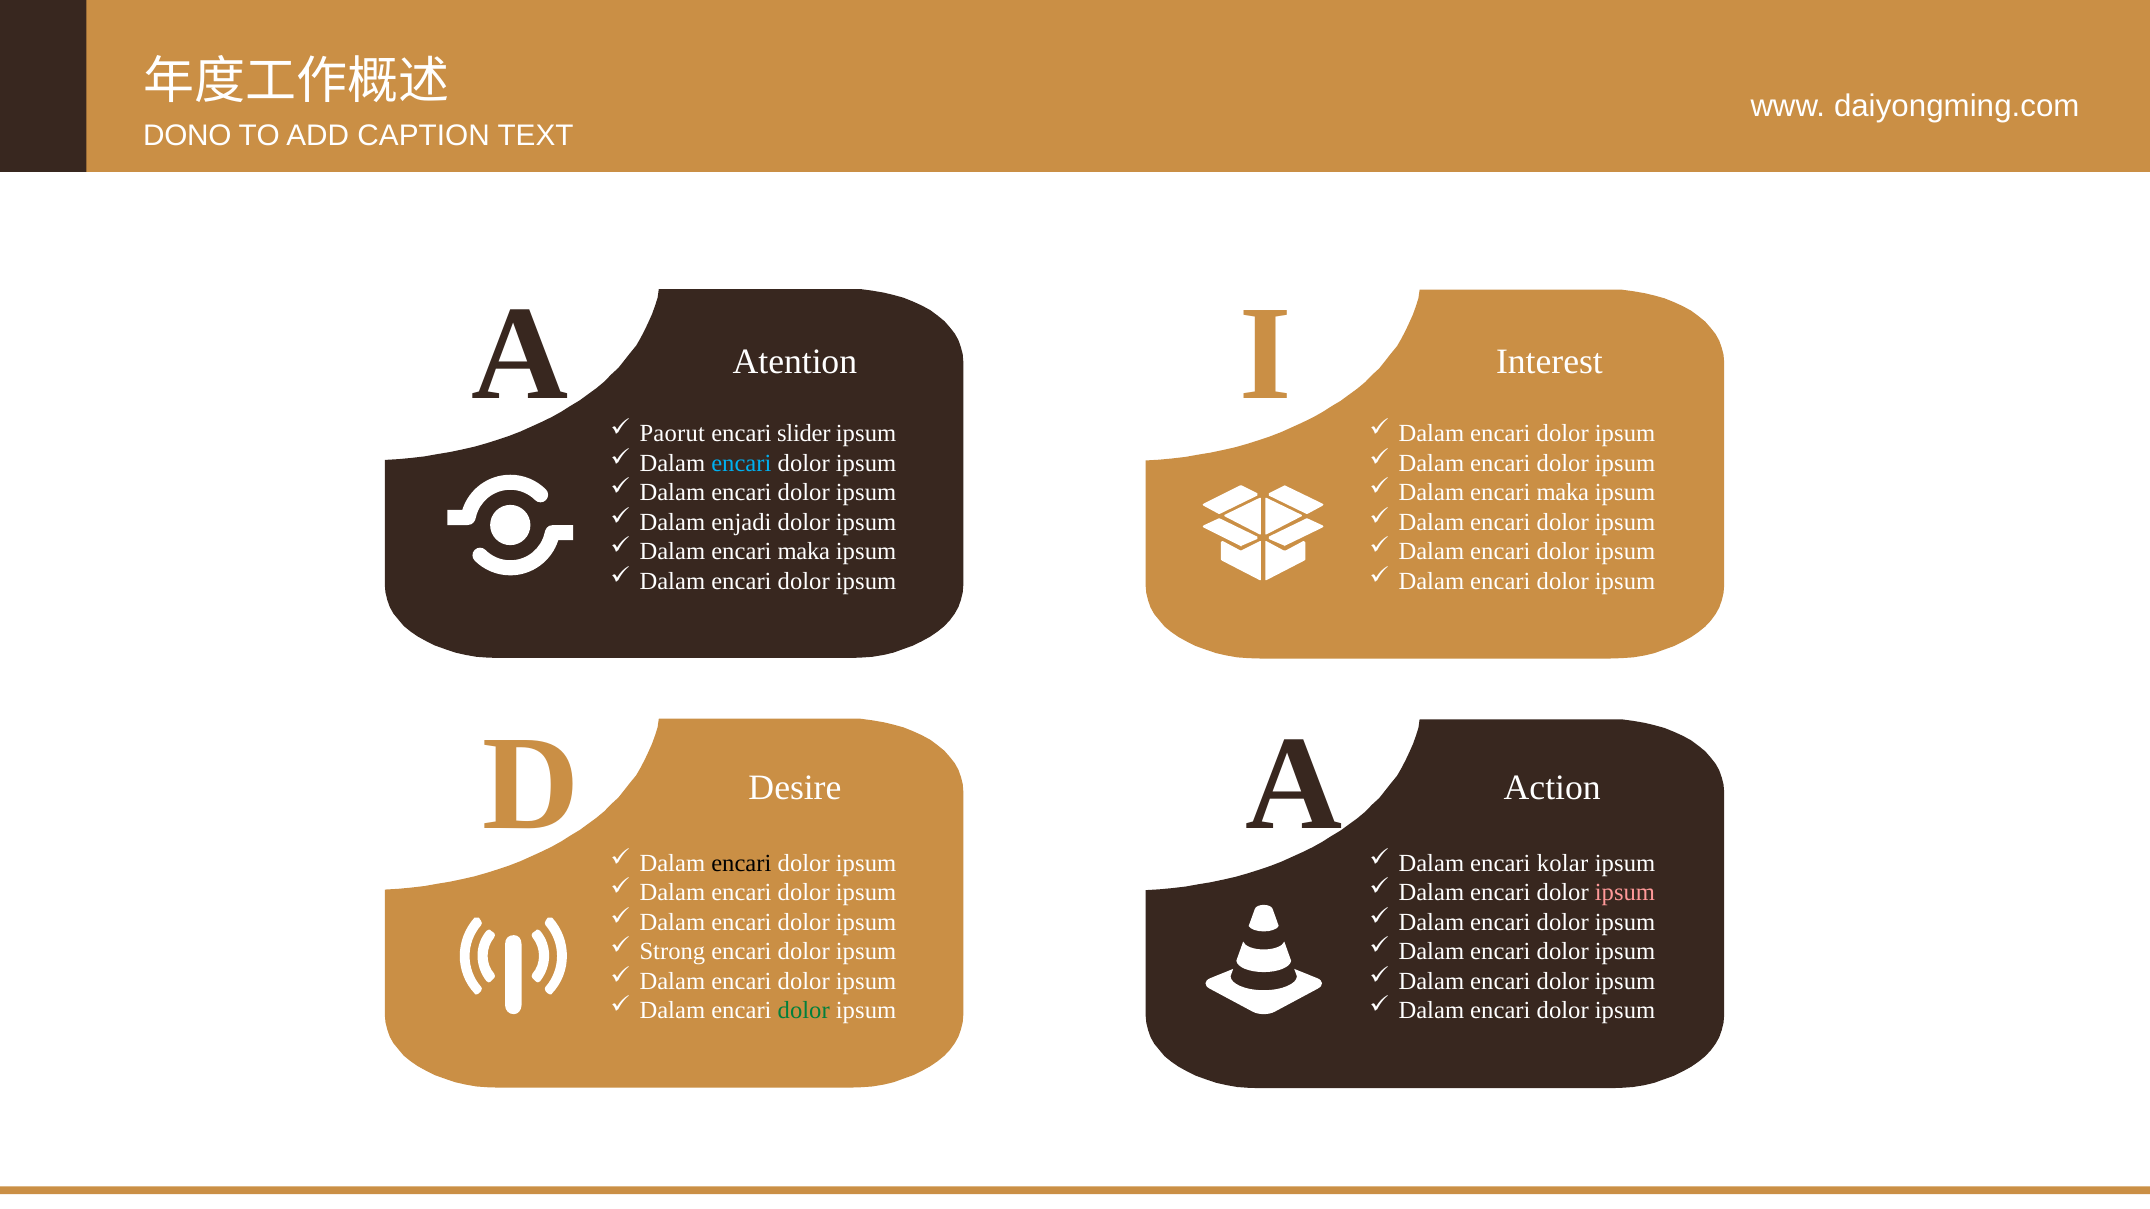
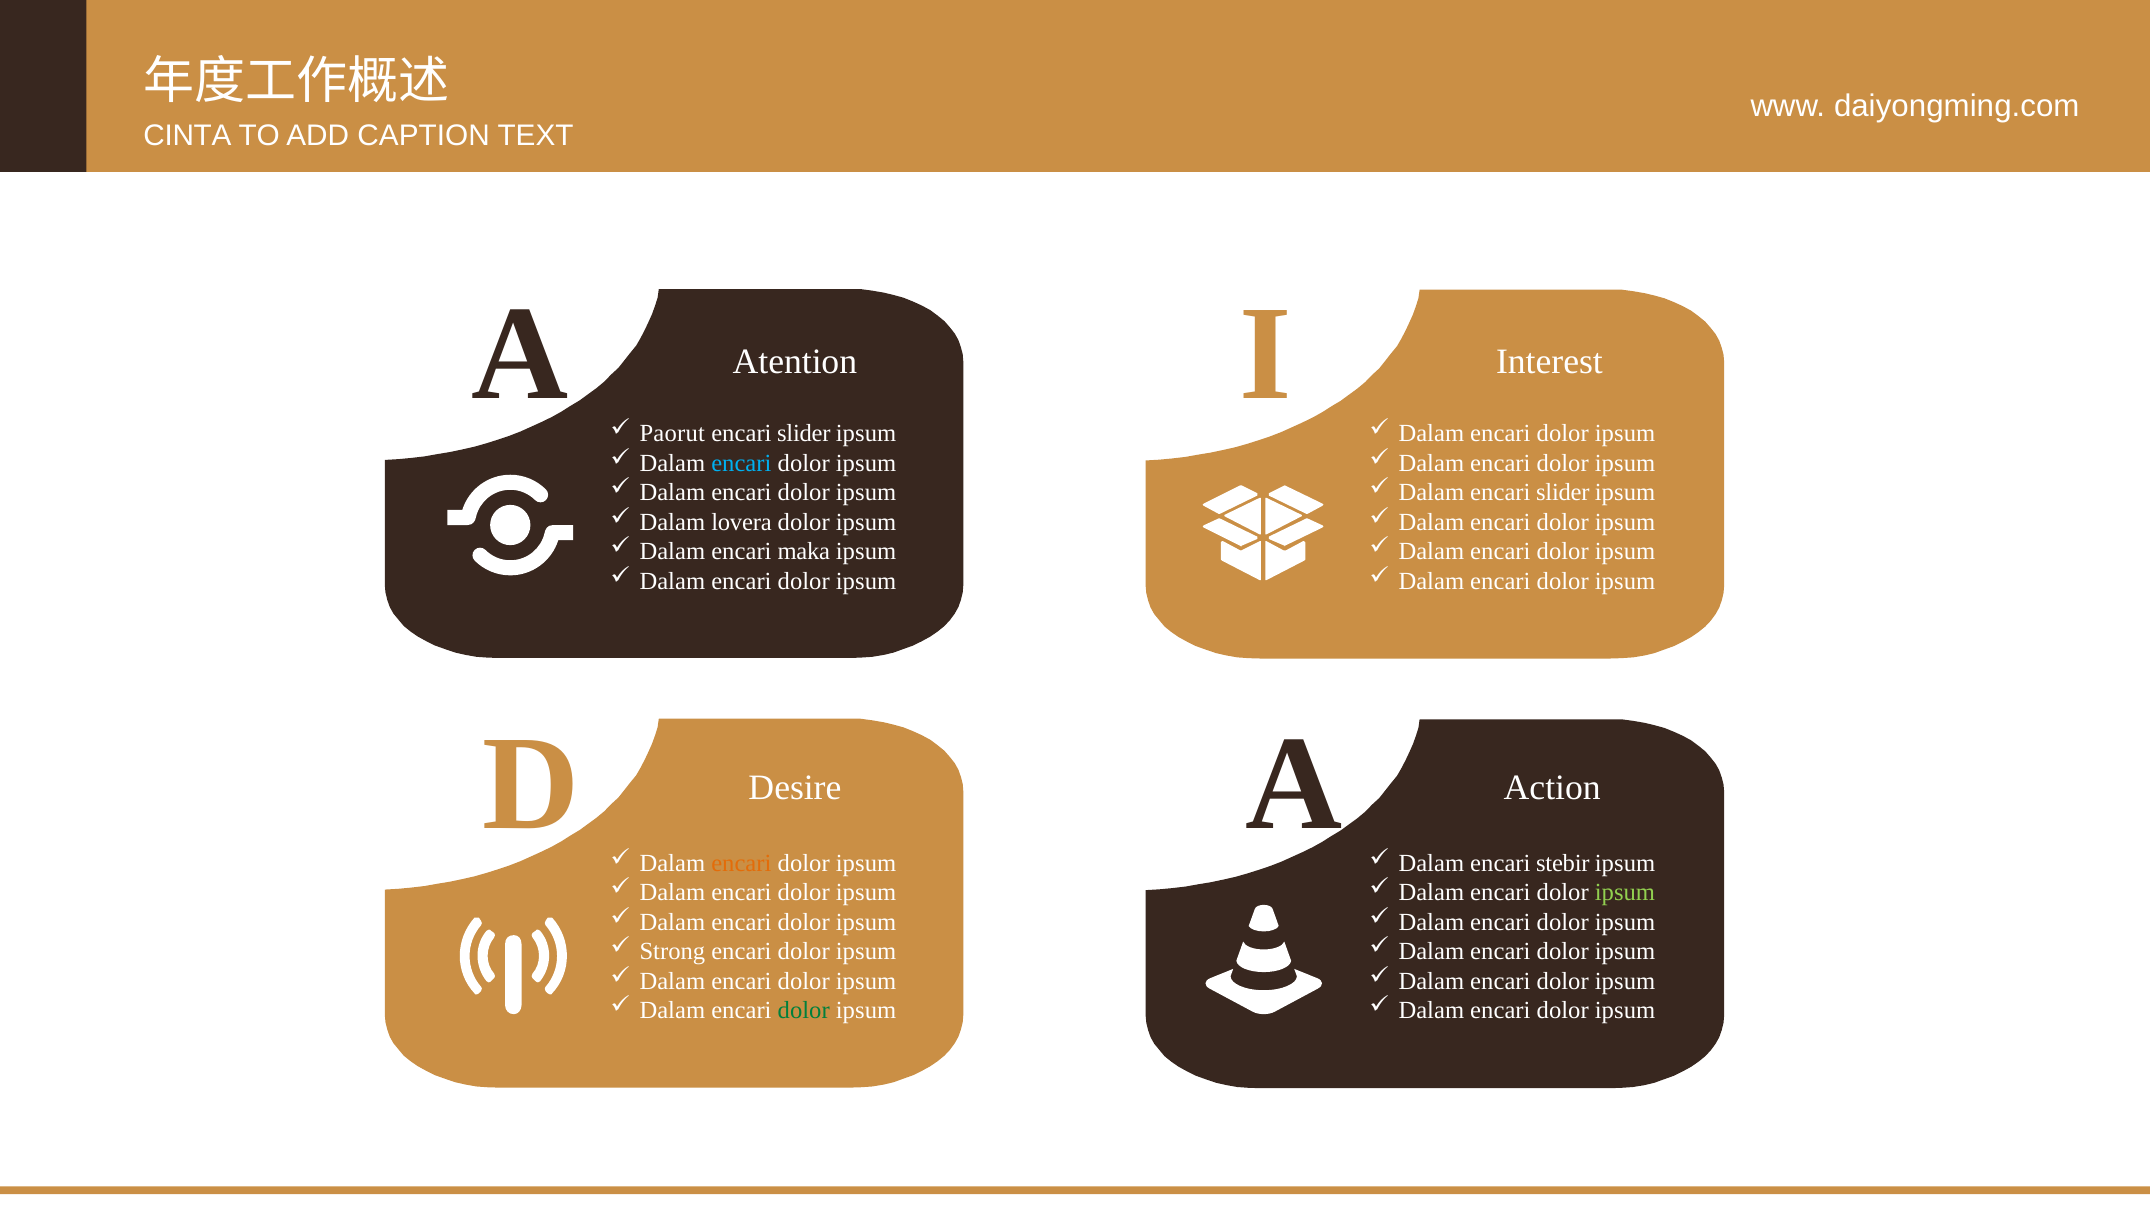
DONO: DONO -> CINTA
maka at (1563, 493): maka -> slider
enjadi: enjadi -> lovera
encari at (741, 863) colour: black -> orange
kolar: kolar -> stebir
ipsum at (1625, 893) colour: pink -> light green
